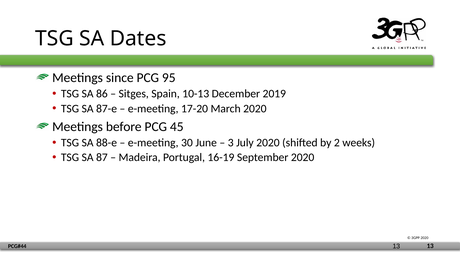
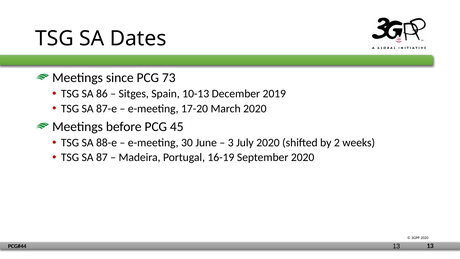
95: 95 -> 73
